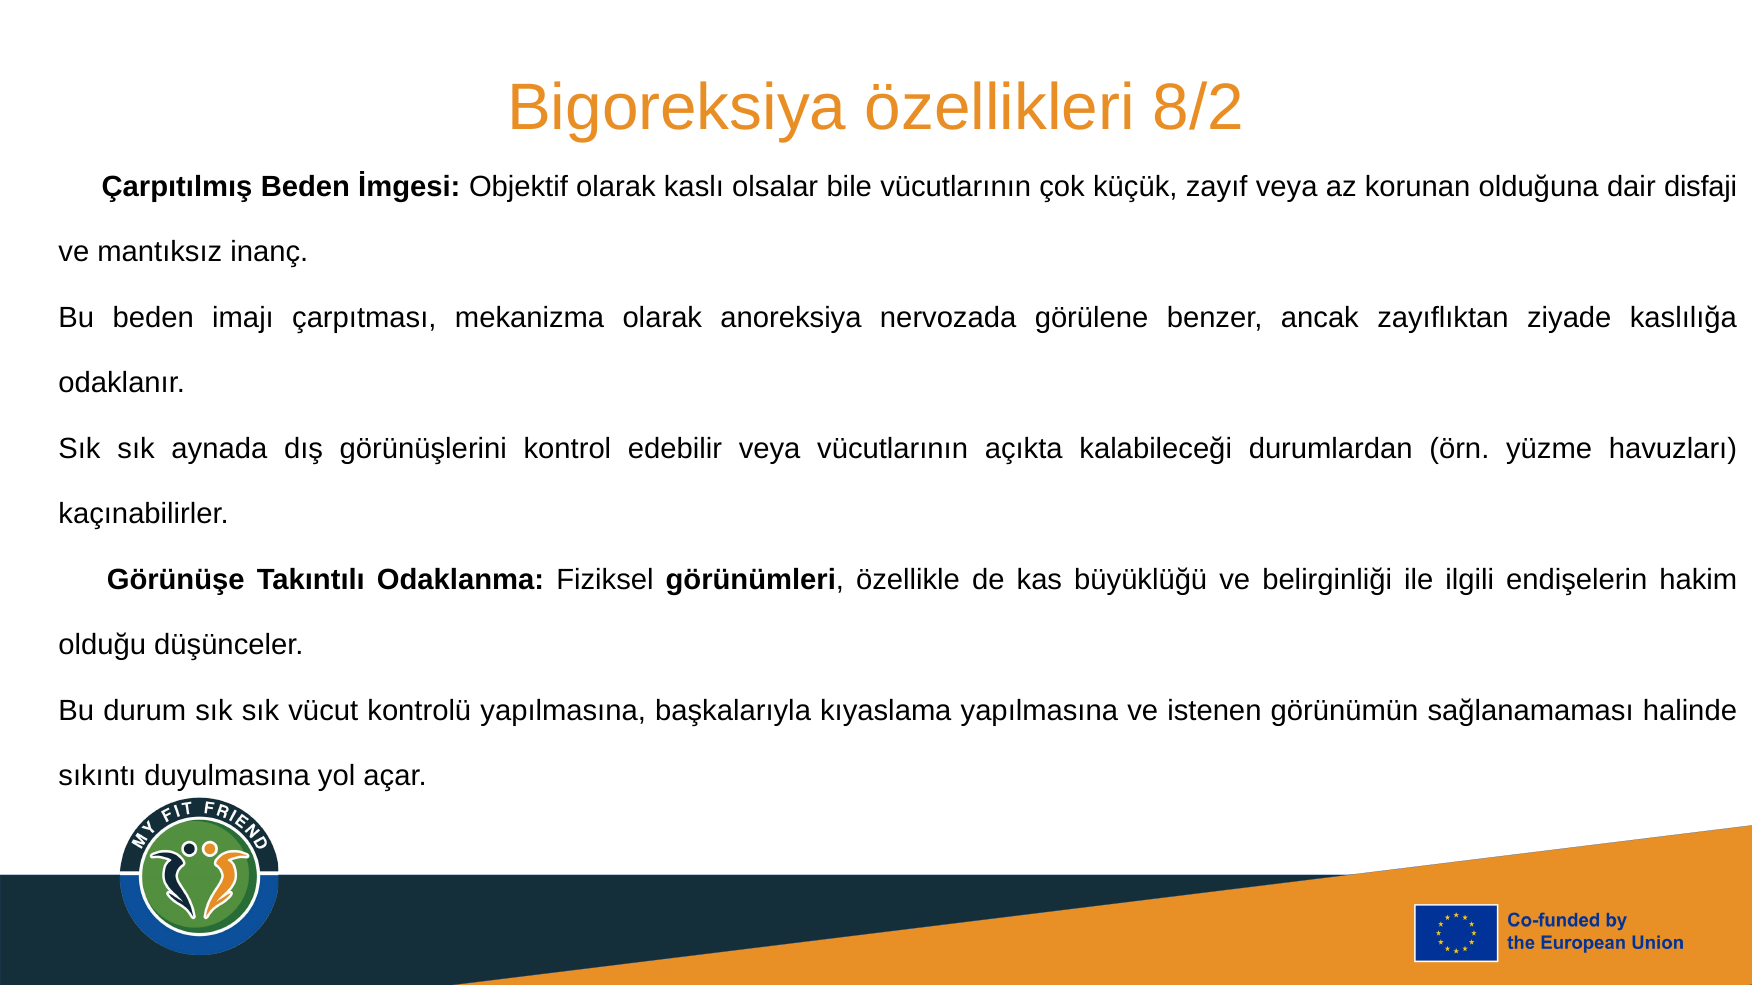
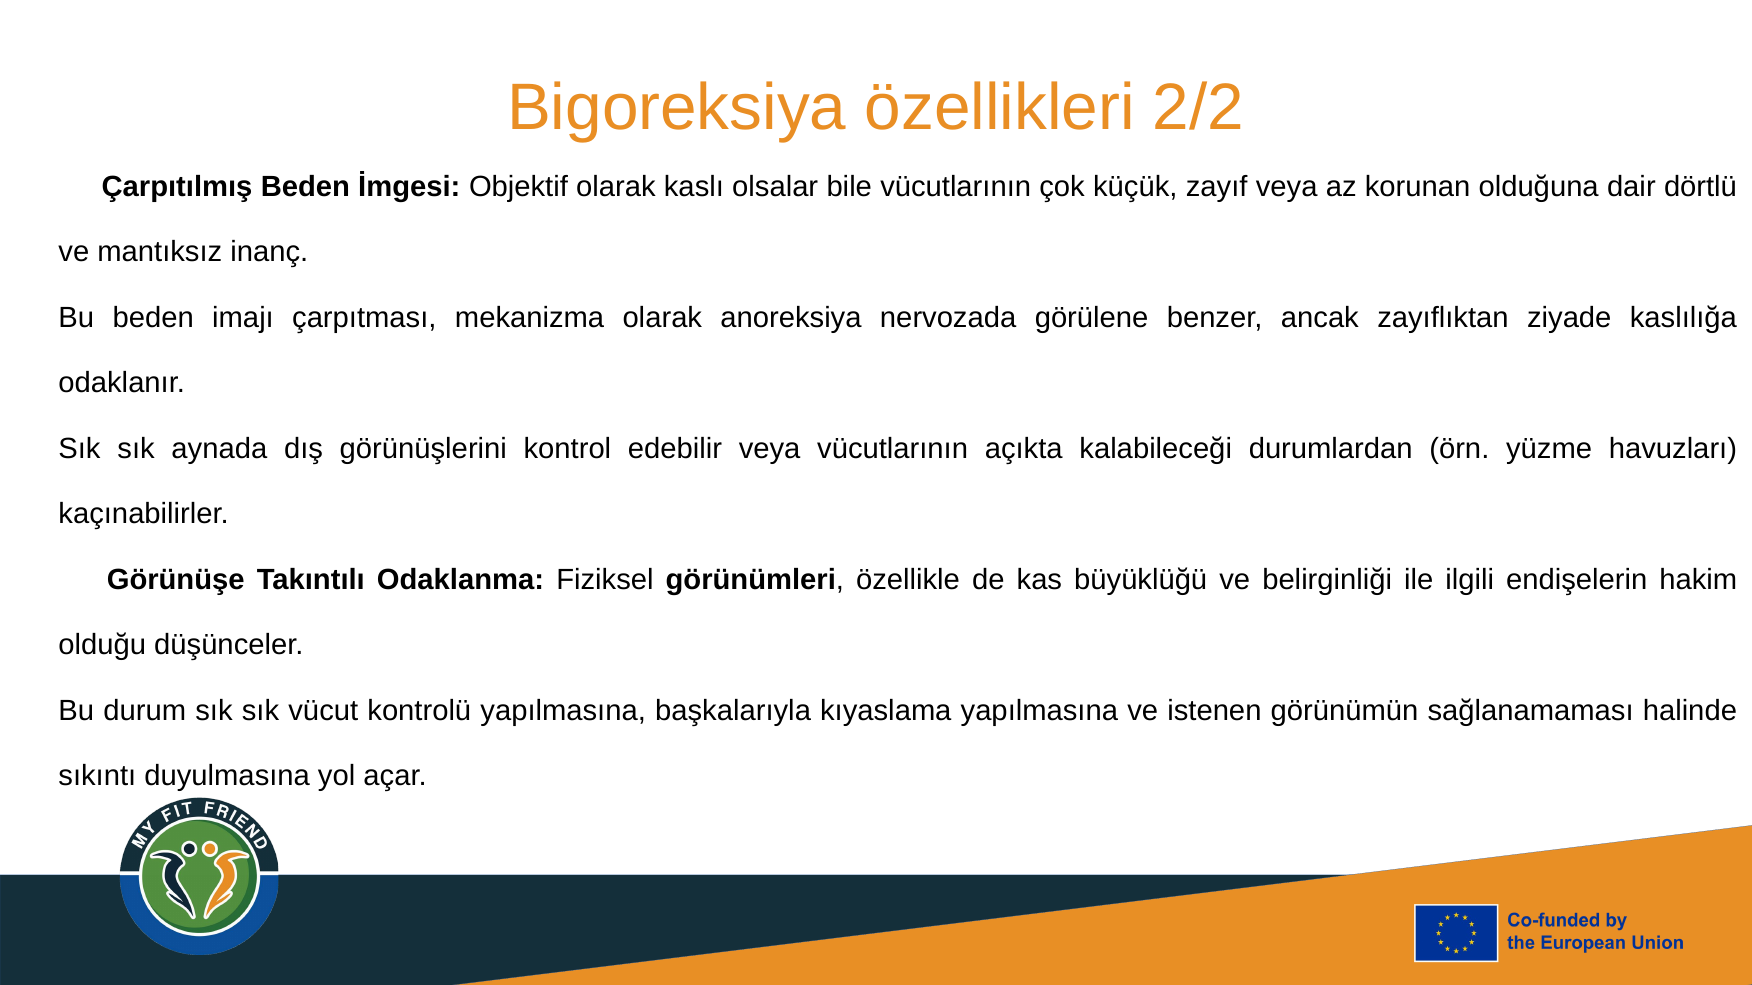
8/2: 8/2 -> 2/2
disfaji: disfaji -> dörtlü
